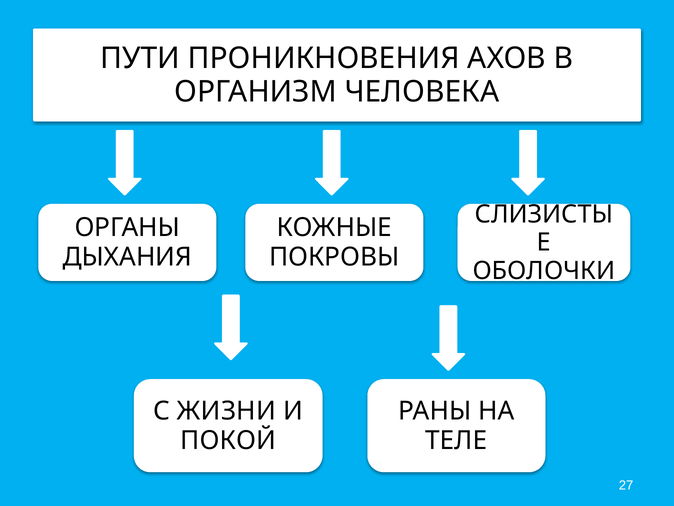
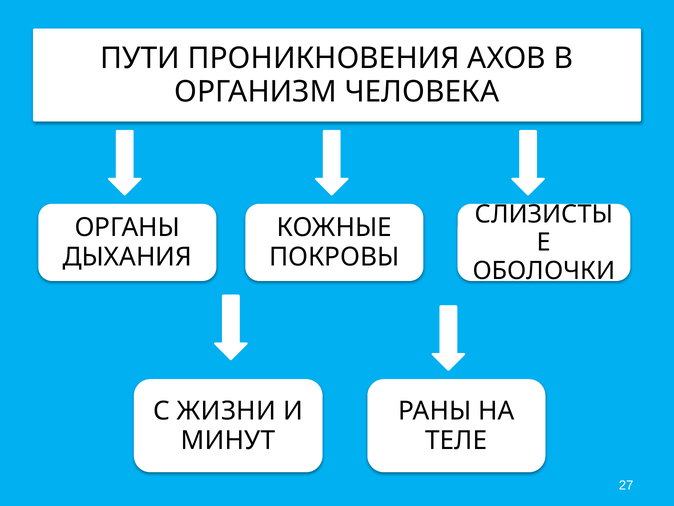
ПОКОЙ: ПОКОЙ -> МИНУТ
